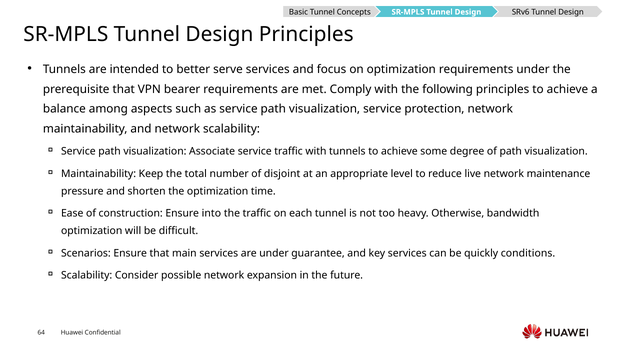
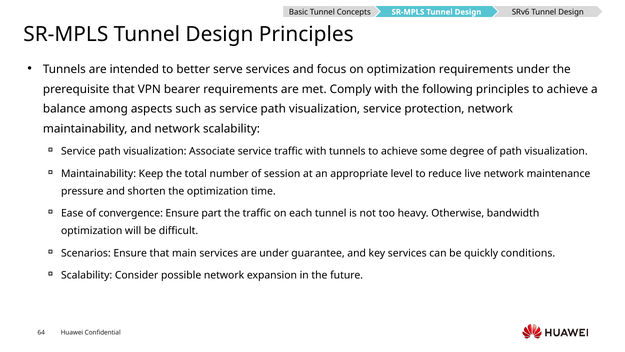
disjoint: disjoint -> session
construction: construction -> convergence
into: into -> part
